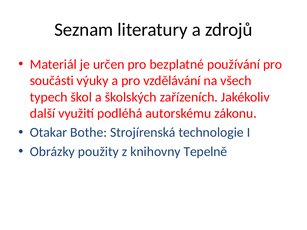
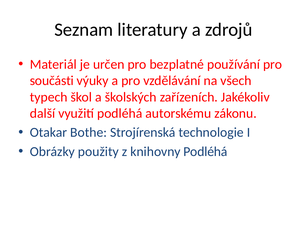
knihovny Tepelně: Tepelně -> Podléhá
